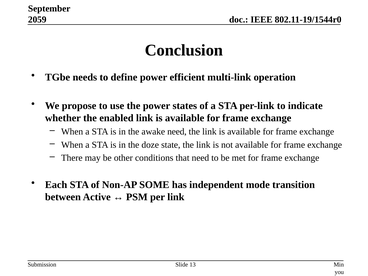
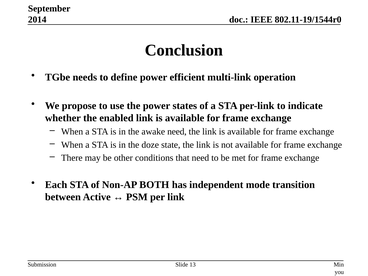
2059: 2059 -> 2014
SOME: SOME -> BOTH
